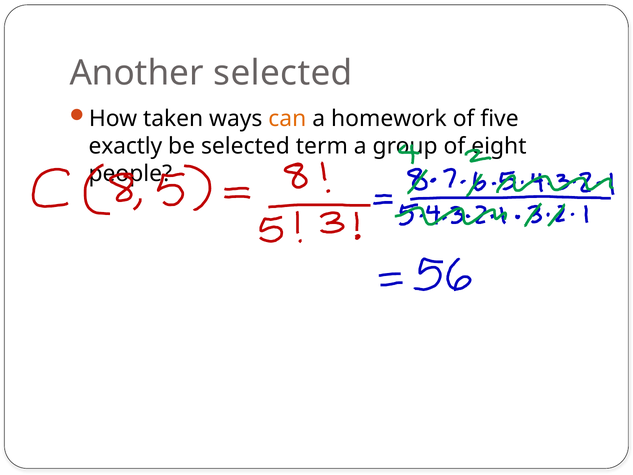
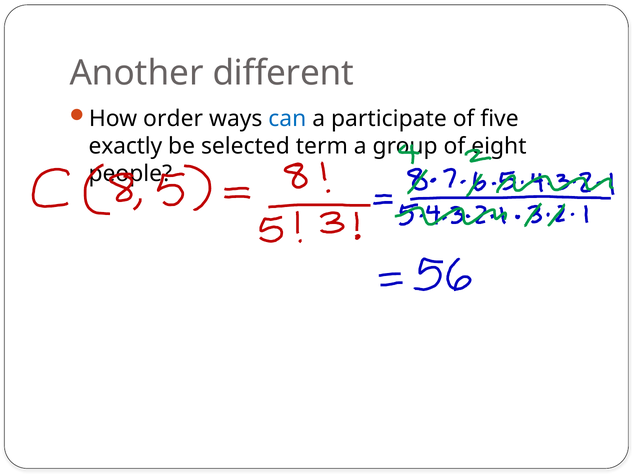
Another selected: selected -> different
taken: taken -> order
can colour: orange -> blue
homework: homework -> participate
